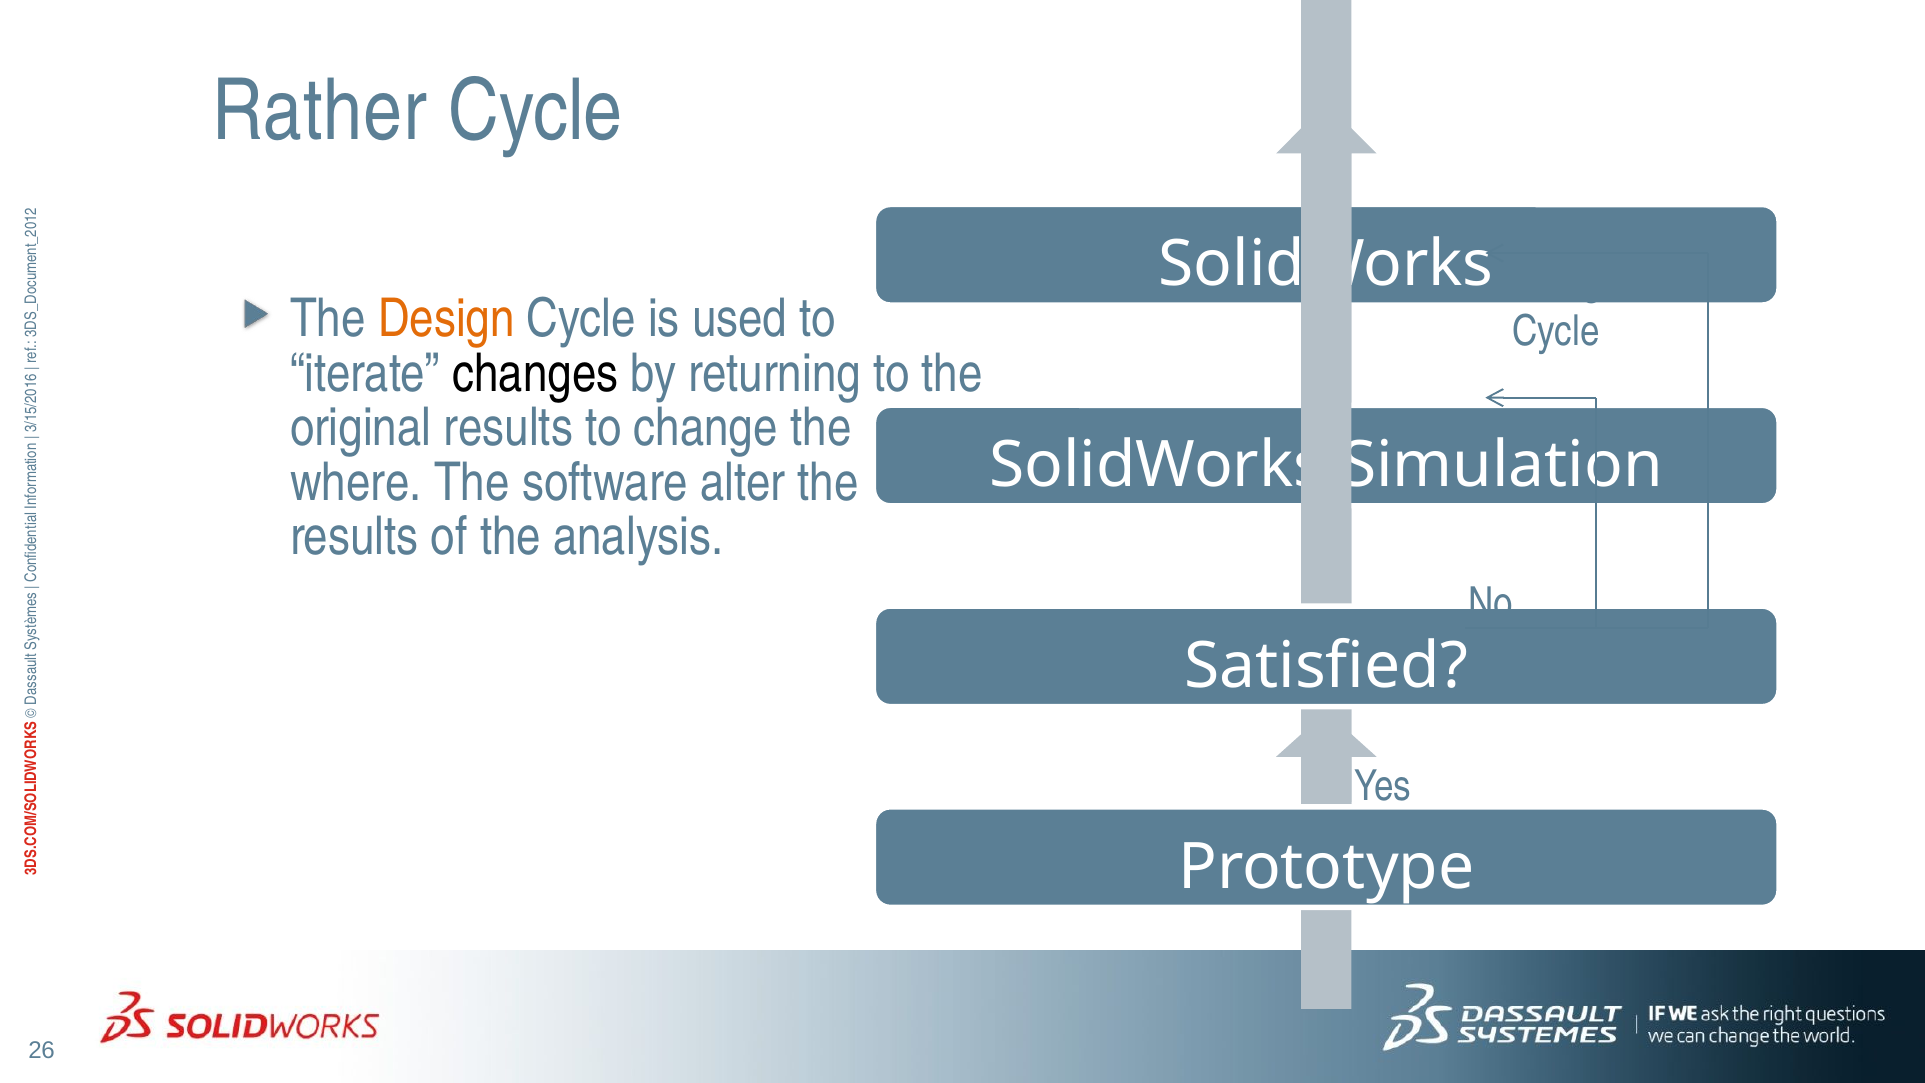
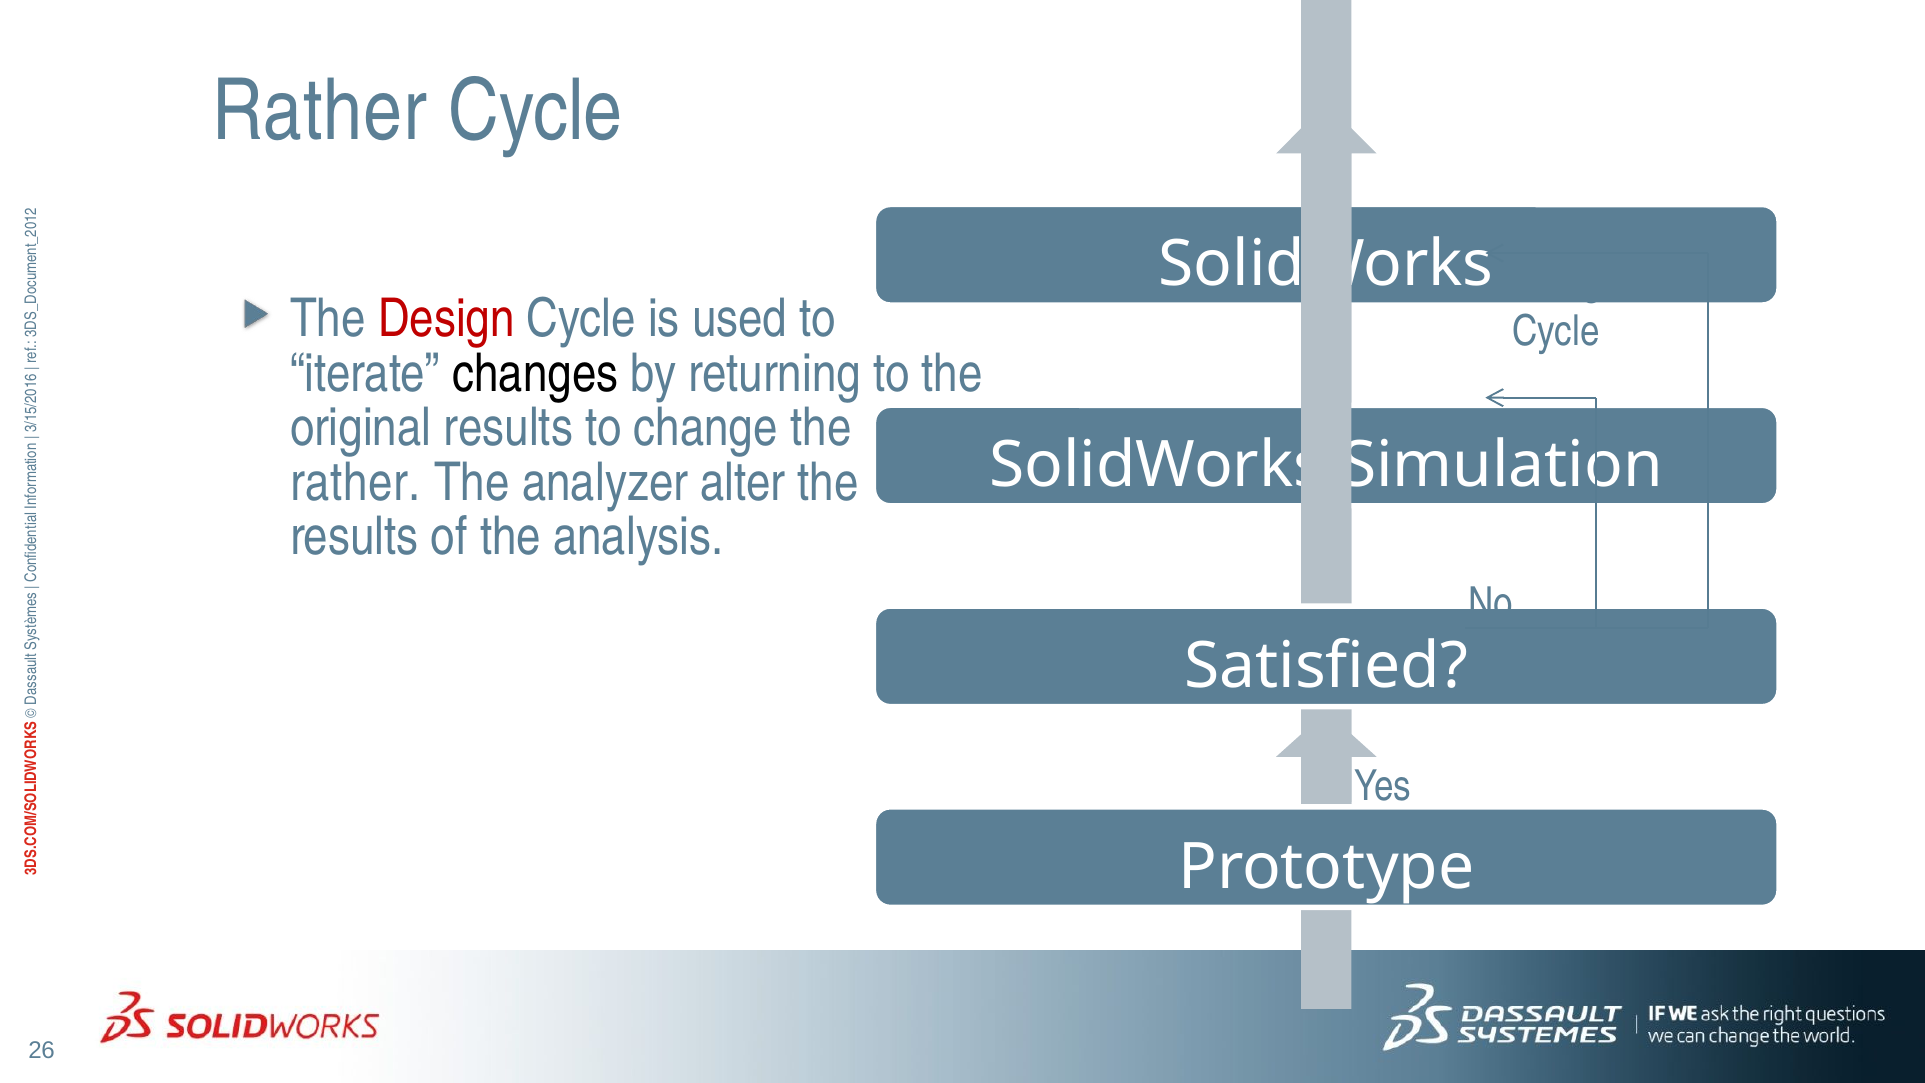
Design at (446, 319) colour: orange -> red
where at (356, 483): where -> rather
software: software -> analyzer
